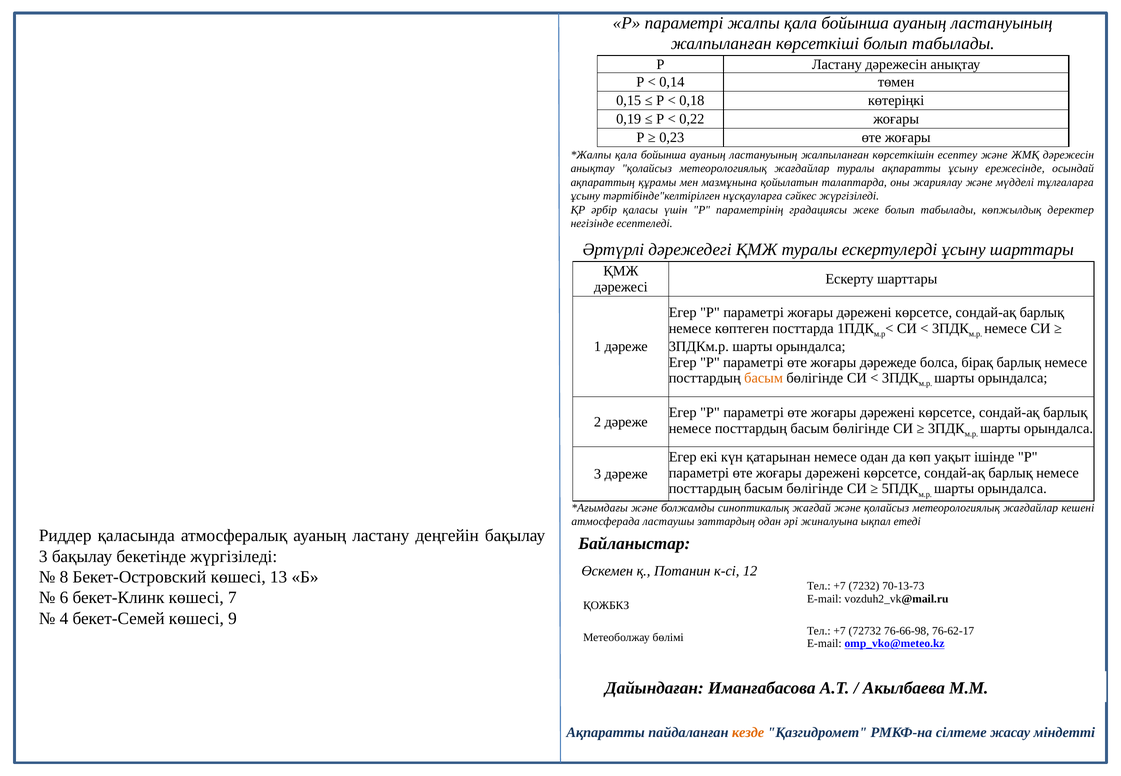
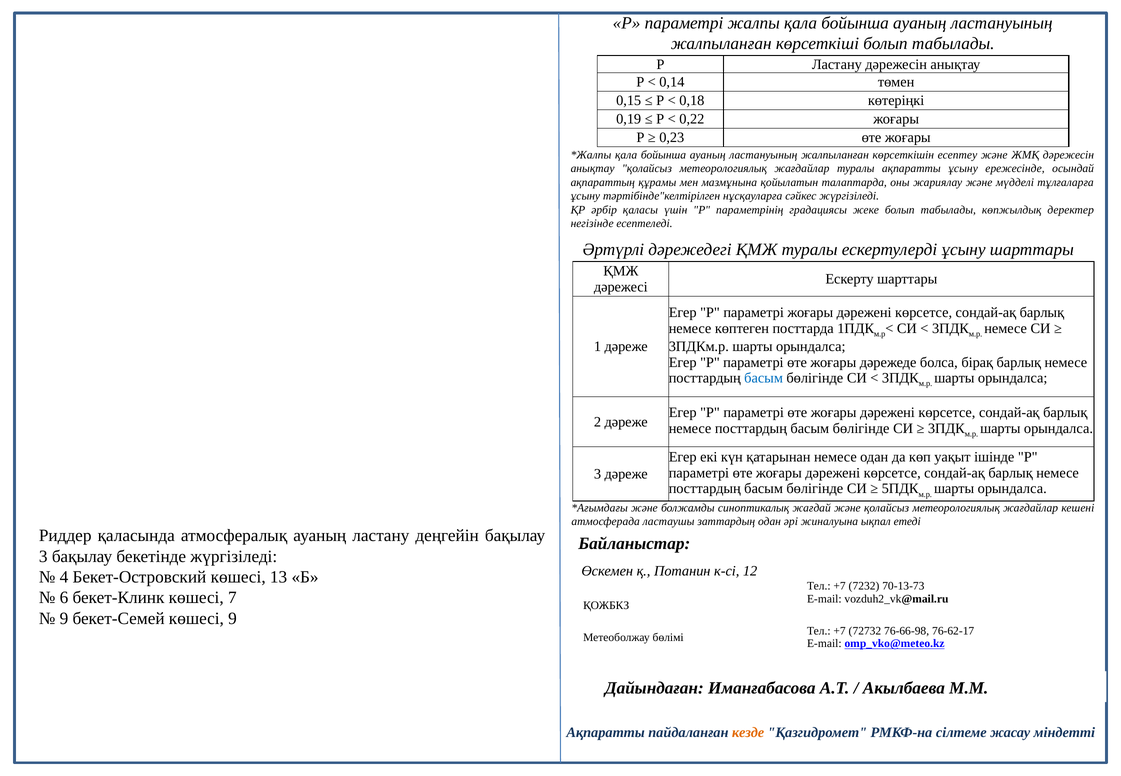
басым at (764, 378) colour: orange -> blue
8: 8 -> 4
4 at (64, 619): 4 -> 9
